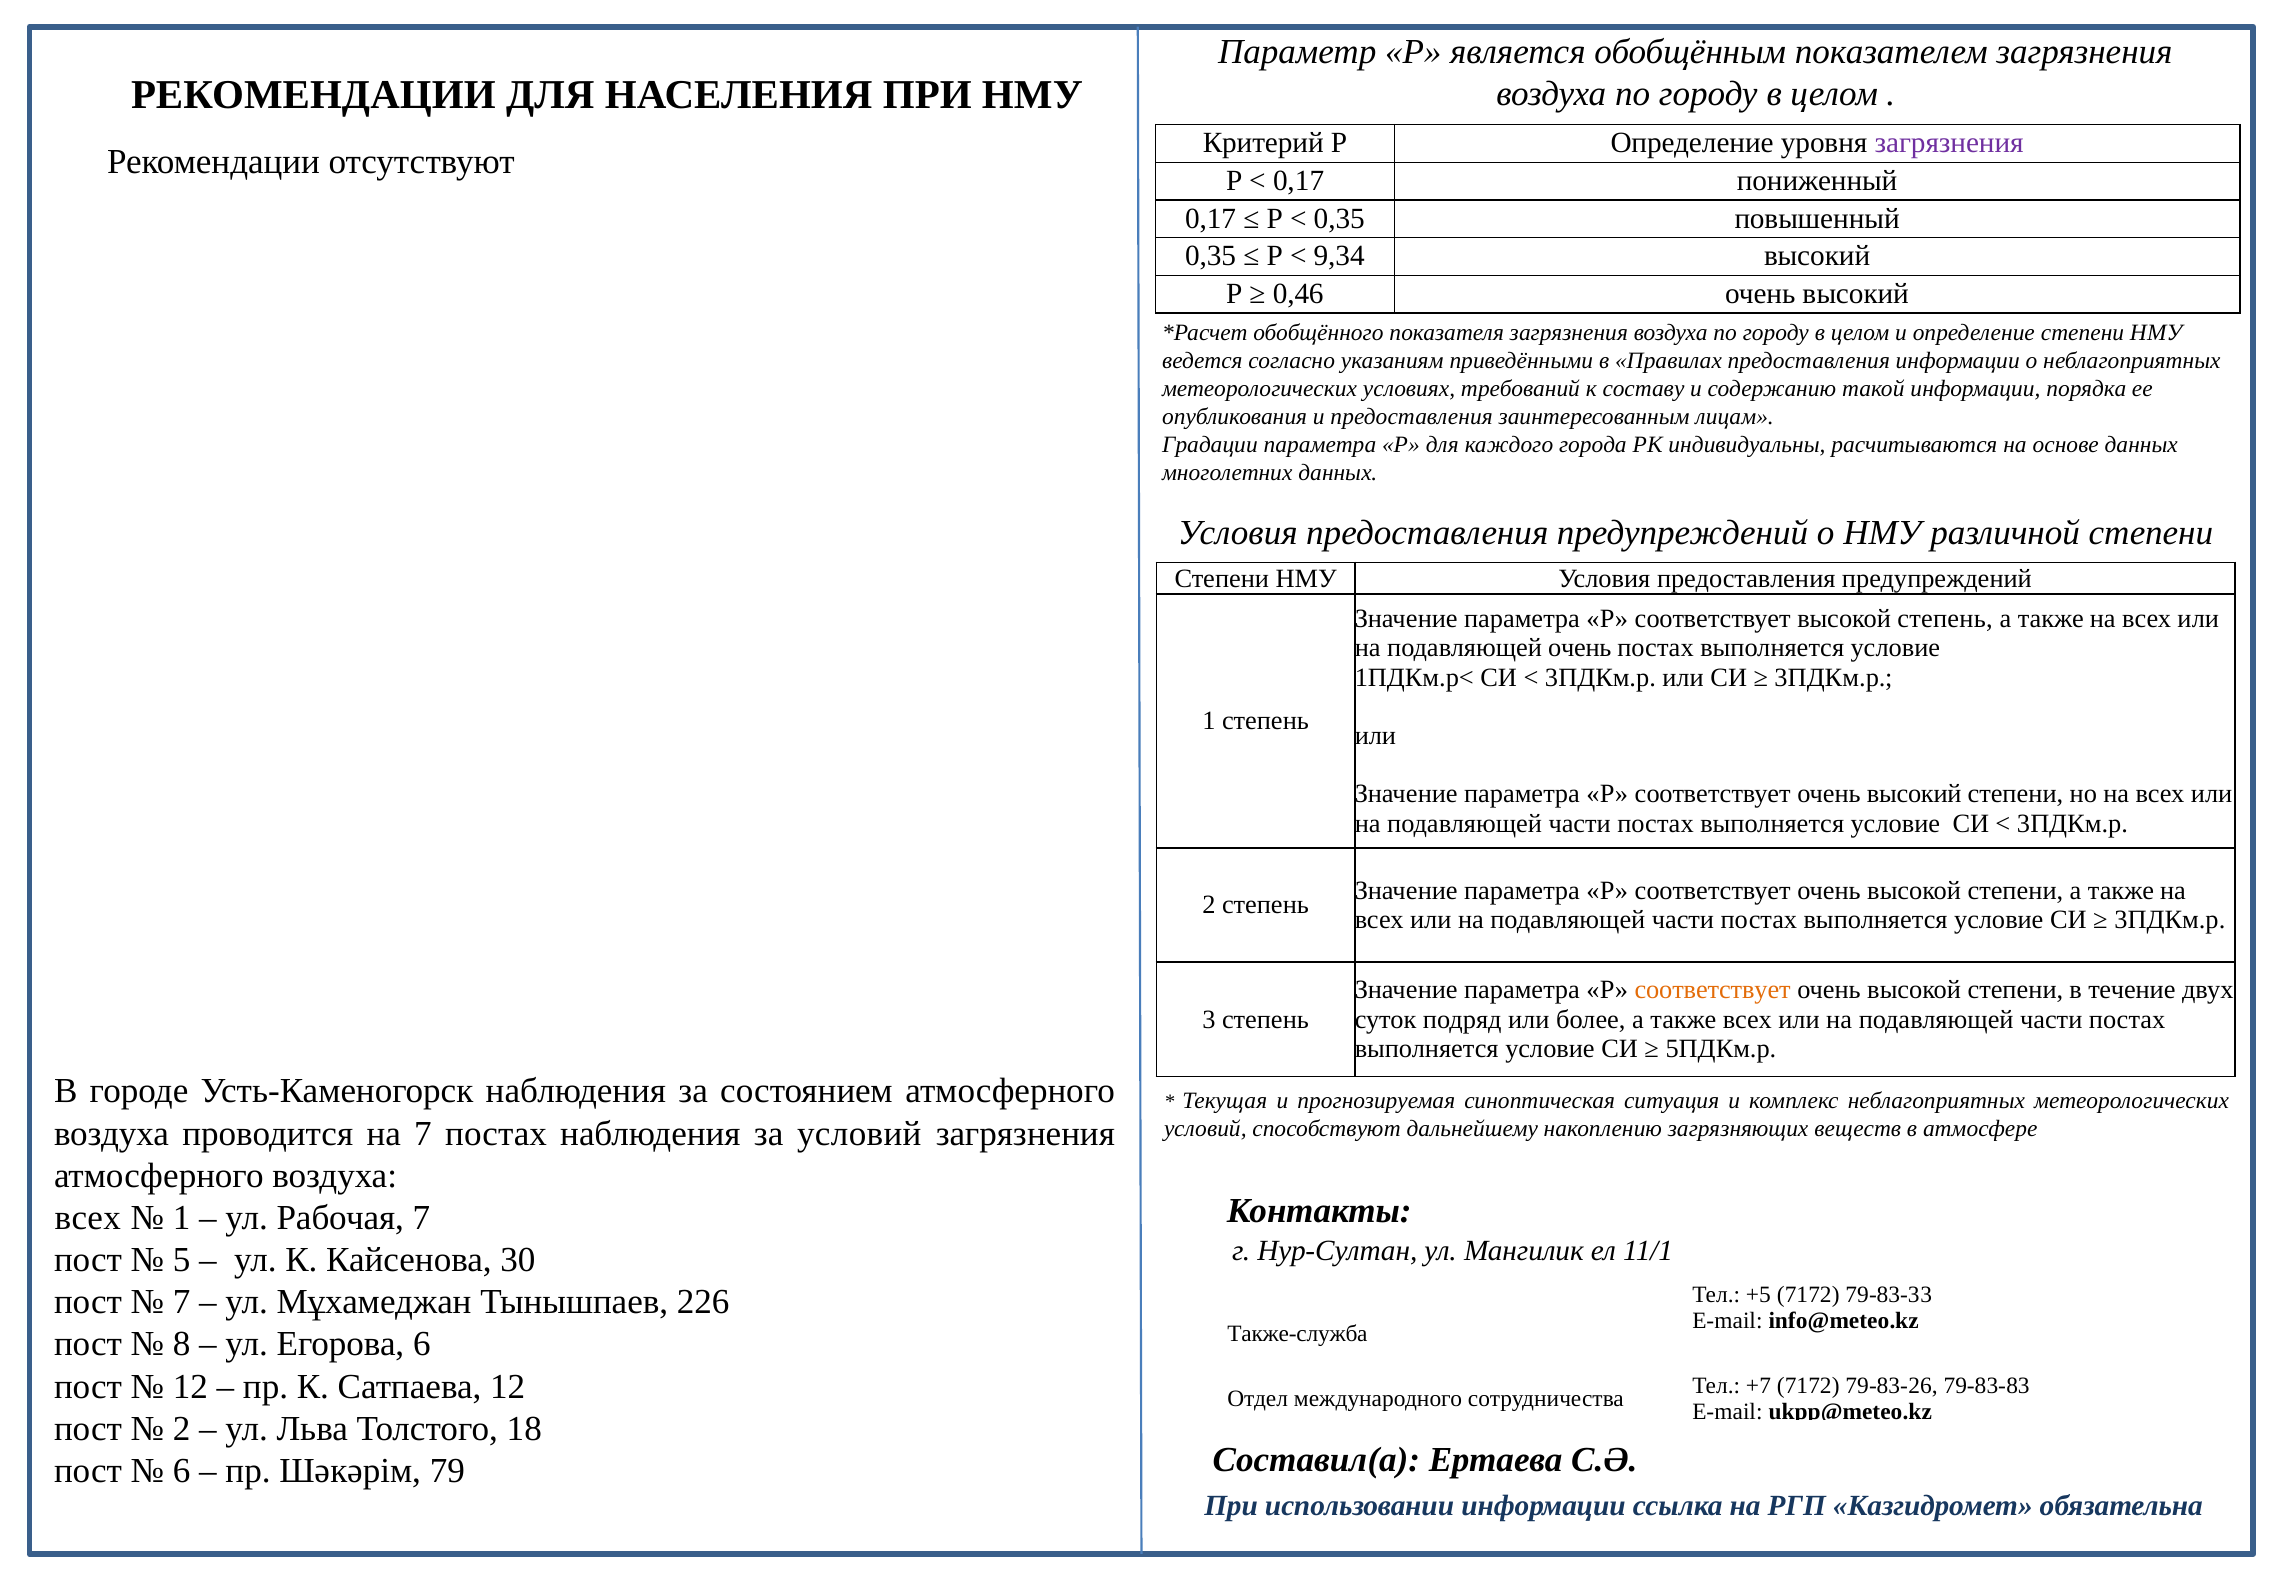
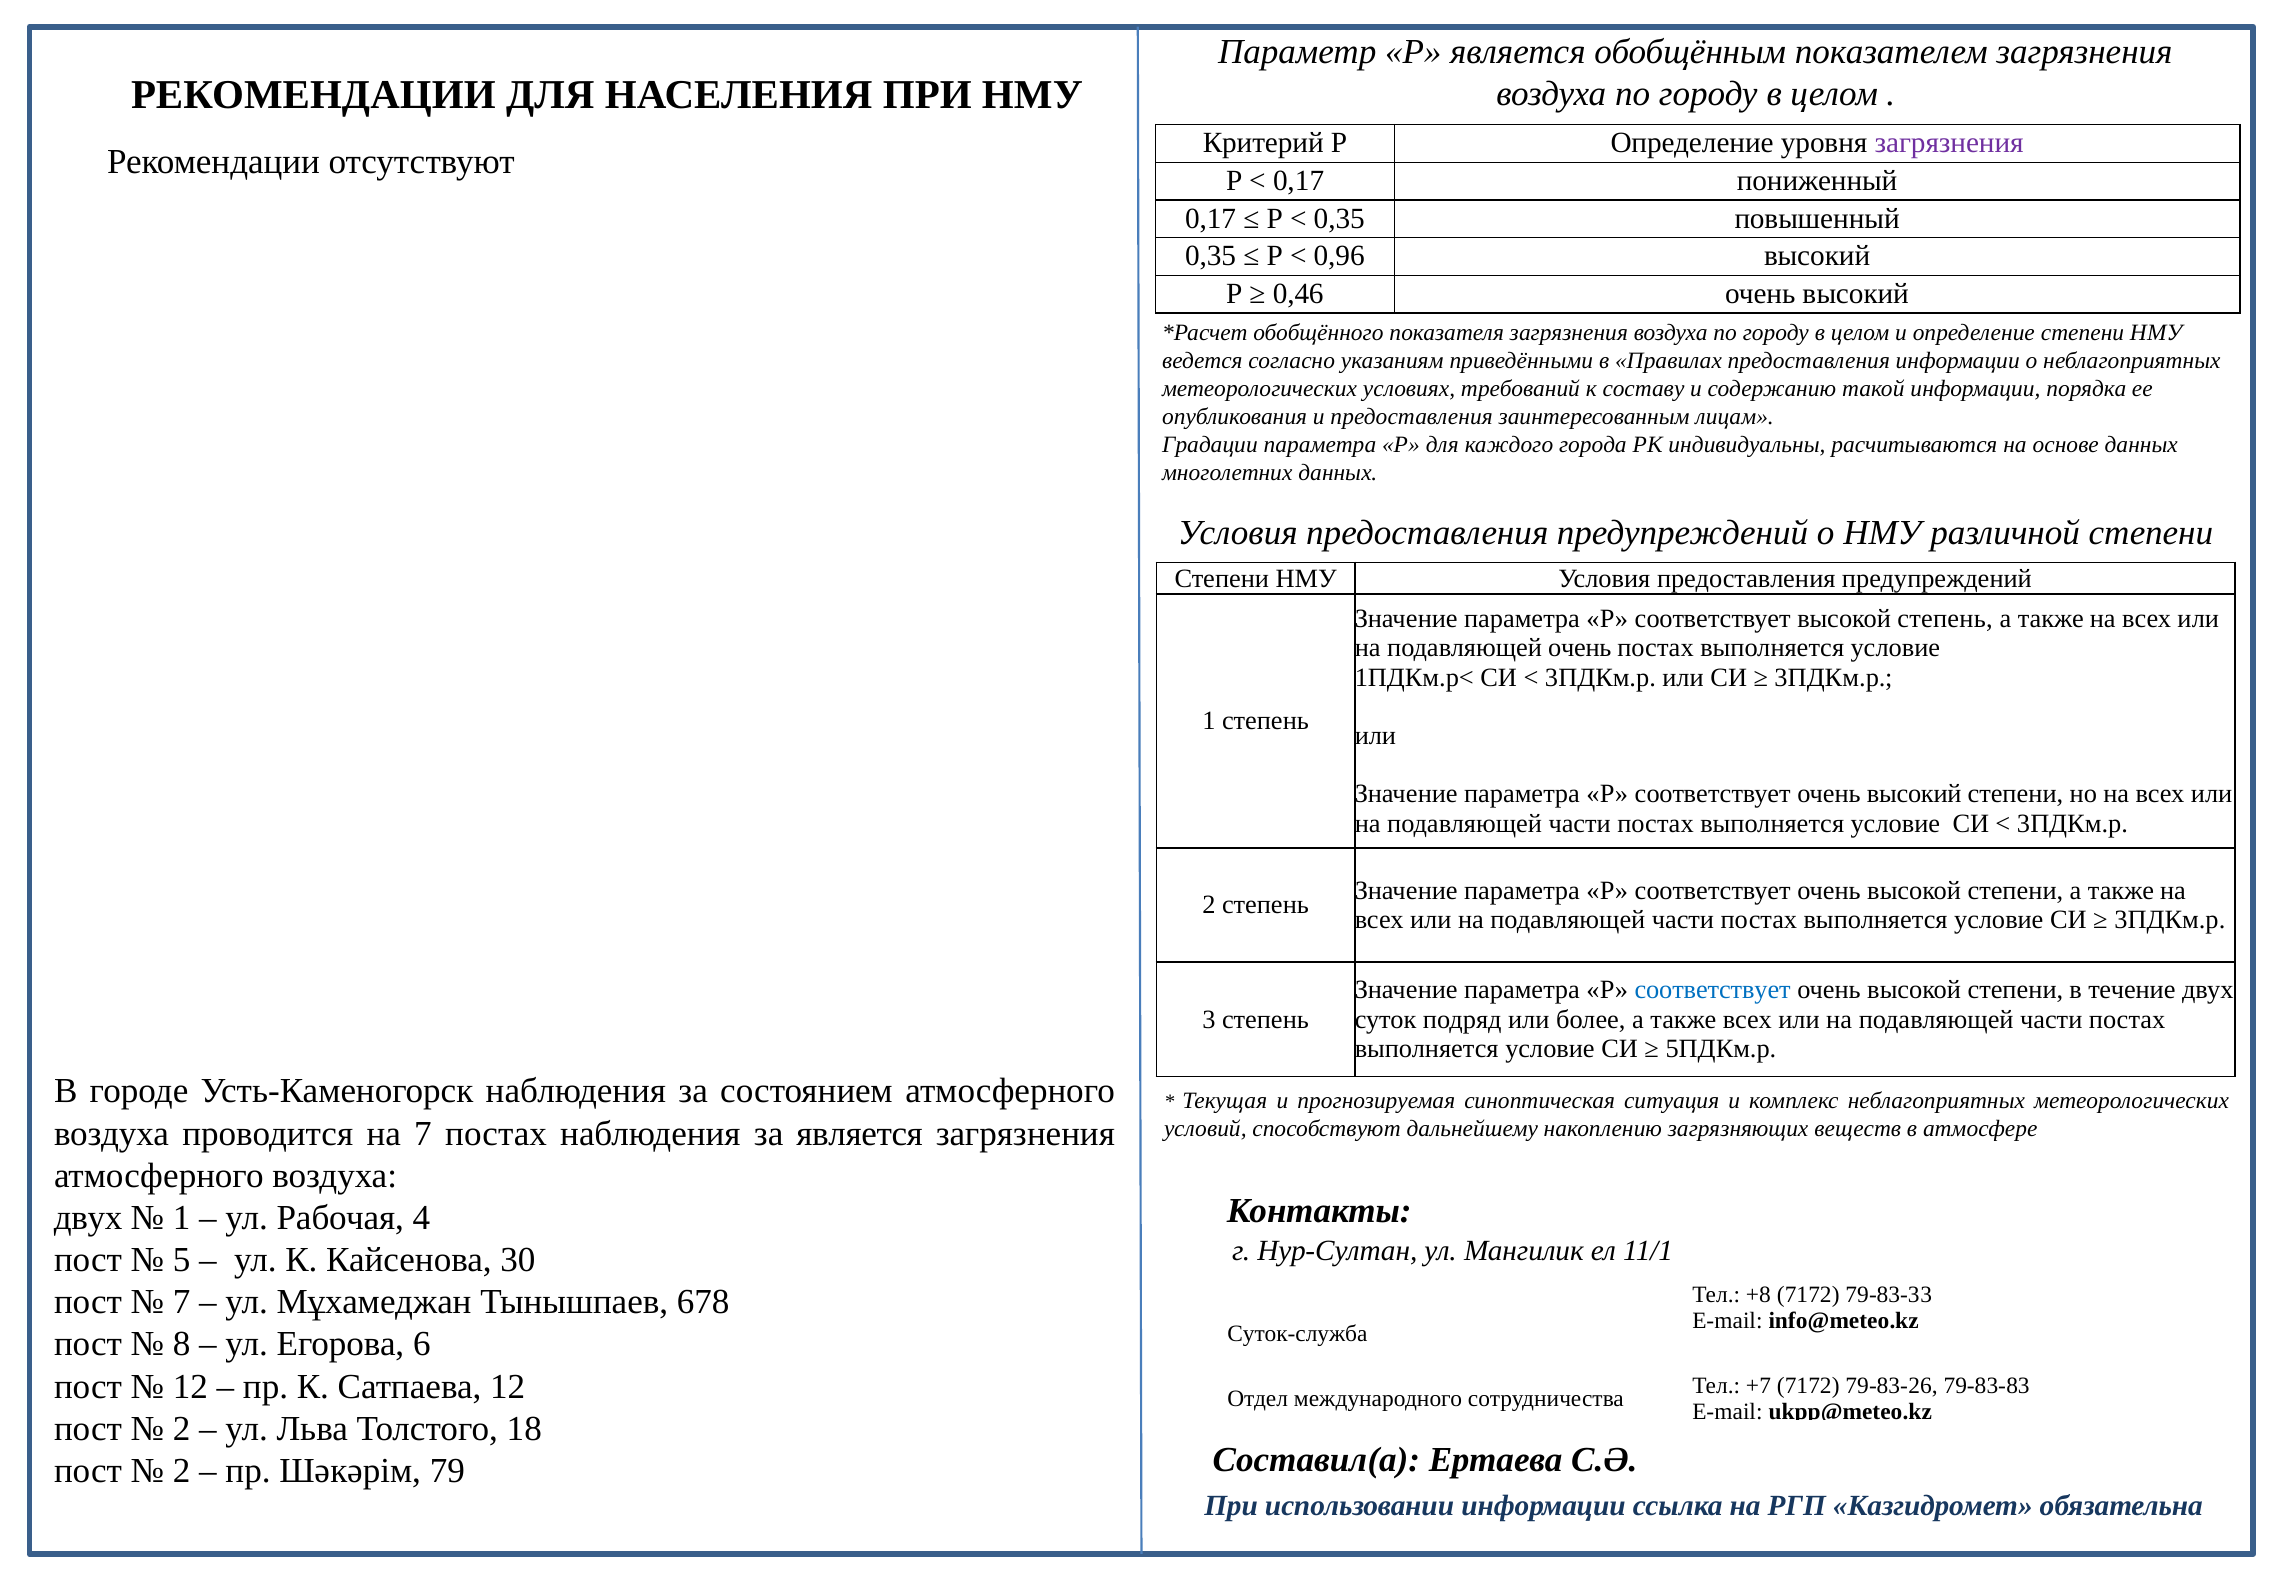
9,34: 9,34 -> 0,96
соответствует at (1713, 990) colour: orange -> blue
за условий: условий -> является
всех at (88, 1217): всех -> двух
Рабочая 7: 7 -> 4
+5: +5 -> +8
226: 226 -> 678
Также-служба: Также-служба -> Суток-служба
6 at (182, 1470): 6 -> 2
